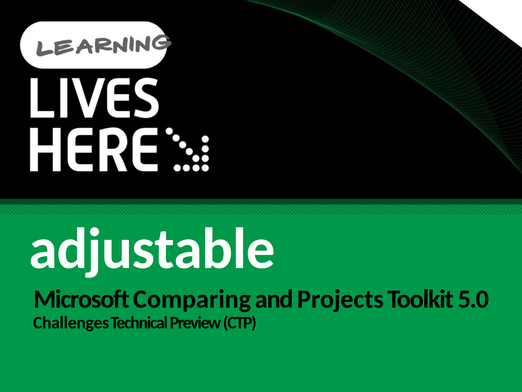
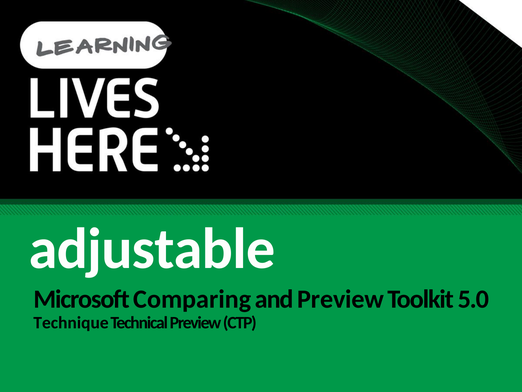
and Projects: Projects -> Preview
Challenges: Challenges -> Technique
